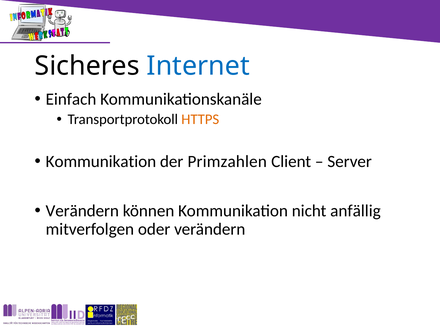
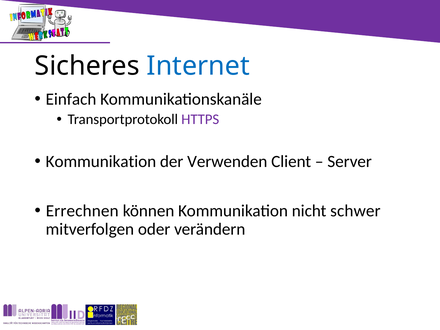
HTTPS colour: orange -> purple
Primzahlen: Primzahlen -> Verwenden
Verändern at (82, 211): Verändern -> Errechnen
anfällig: anfällig -> schwer
